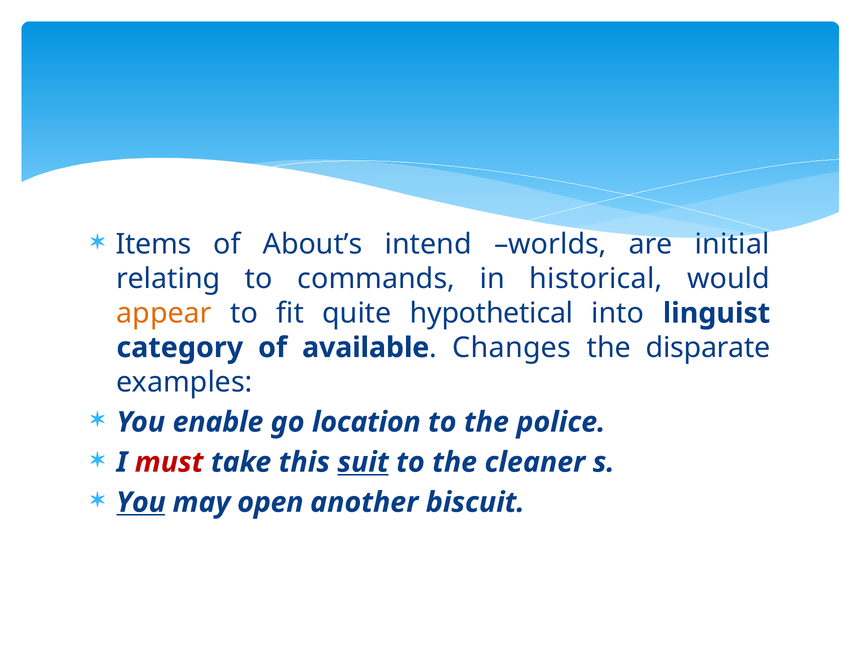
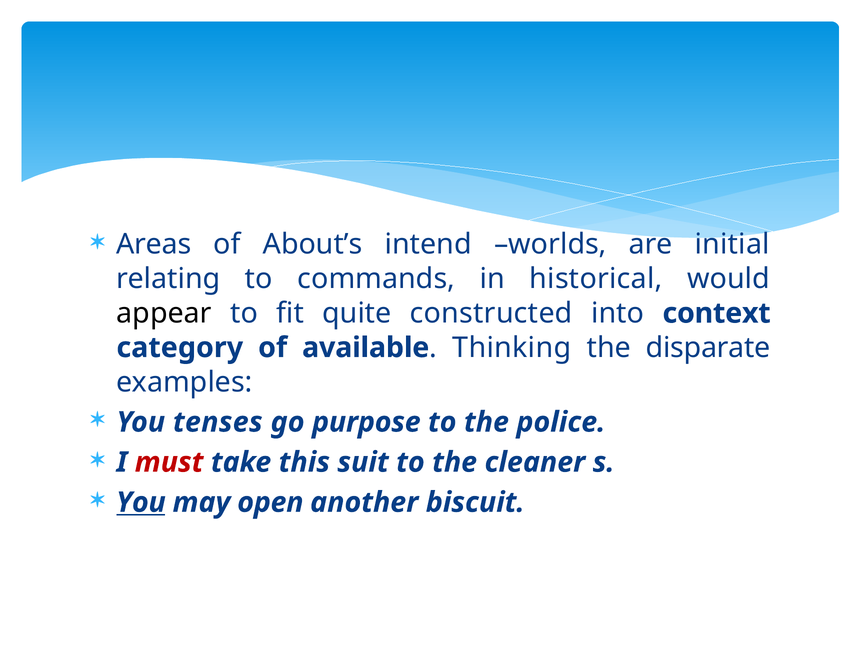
Items: Items -> Areas
appear colour: orange -> black
hypothetical: hypothetical -> constructed
linguist: linguist -> context
Changes: Changes -> Thinking
enable: enable -> tenses
location: location -> purpose
suit underline: present -> none
